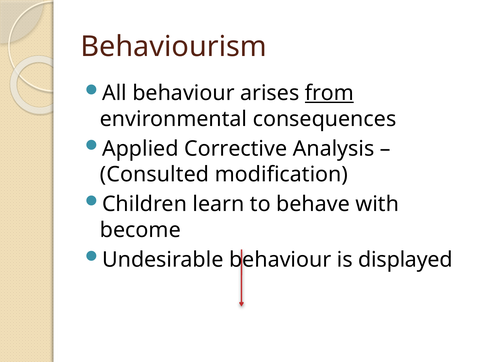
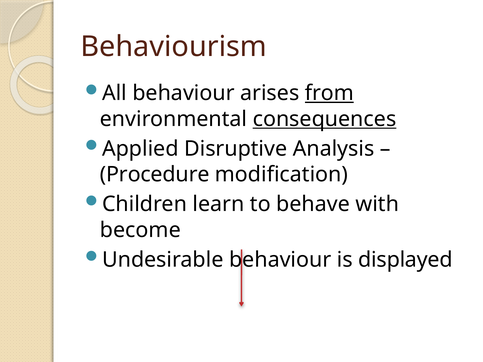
consequences underline: none -> present
Corrective: Corrective -> Disruptive
Consulted: Consulted -> Procedure
